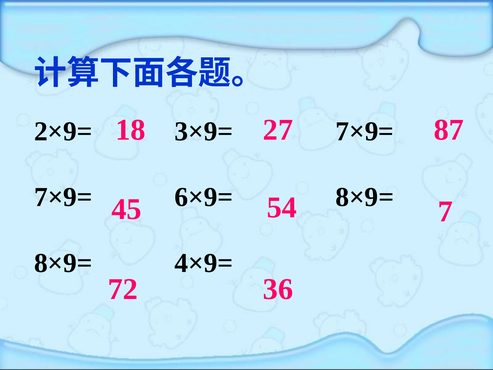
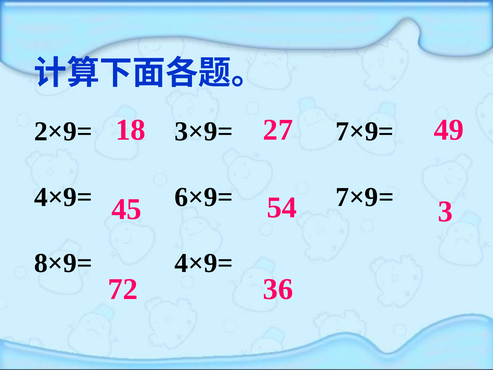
87: 87 -> 49
7×9= at (63, 197): 7×9= -> 4×9=
6×9= 8×9=: 8×9= -> 7×9=
7: 7 -> 3
